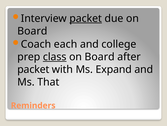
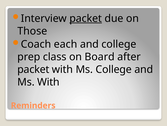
Board at (32, 31): Board -> Those
class underline: present -> none
Ms Expand: Expand -> College
Ms That: That -> With
